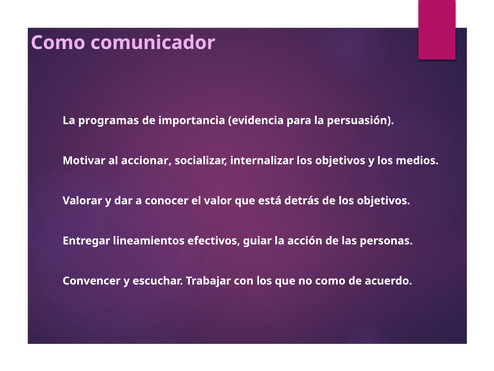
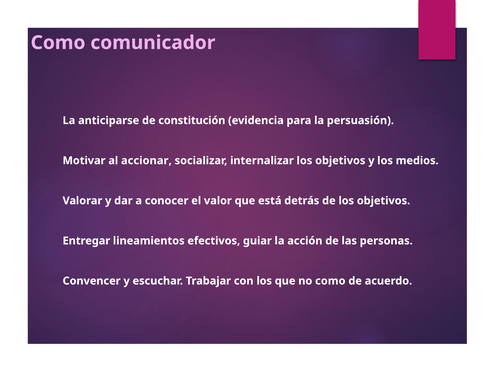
programas: programas -> anticiparse
importancia: importancia -> constitución
